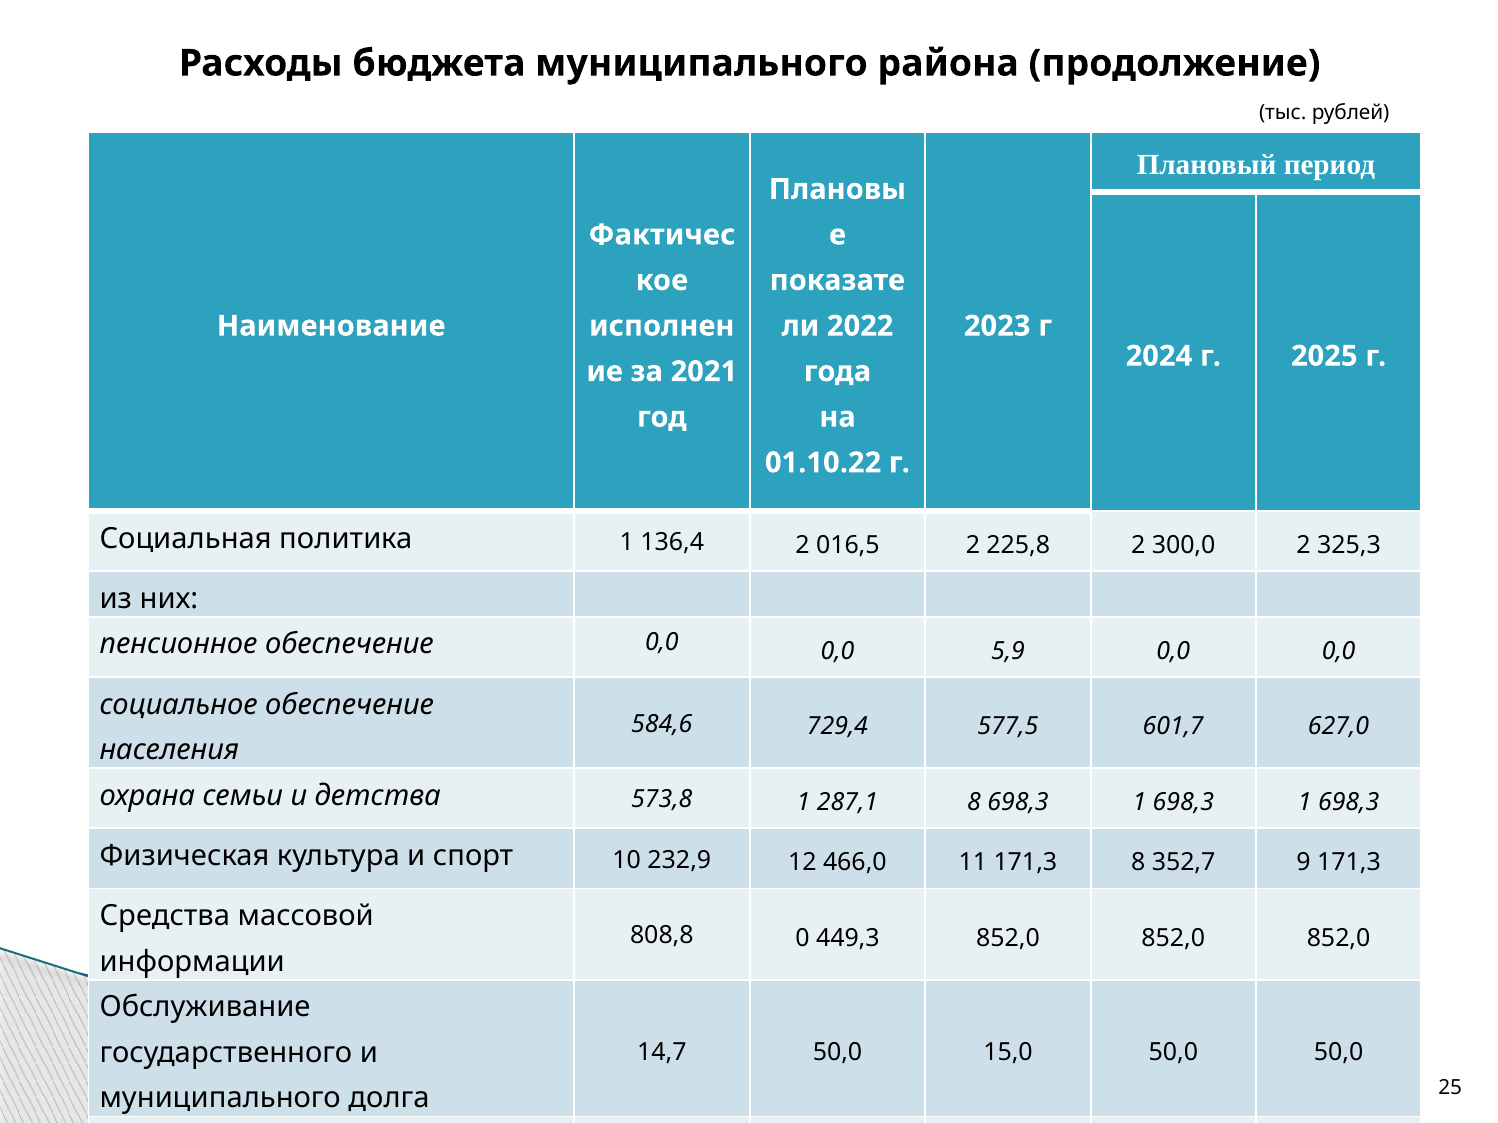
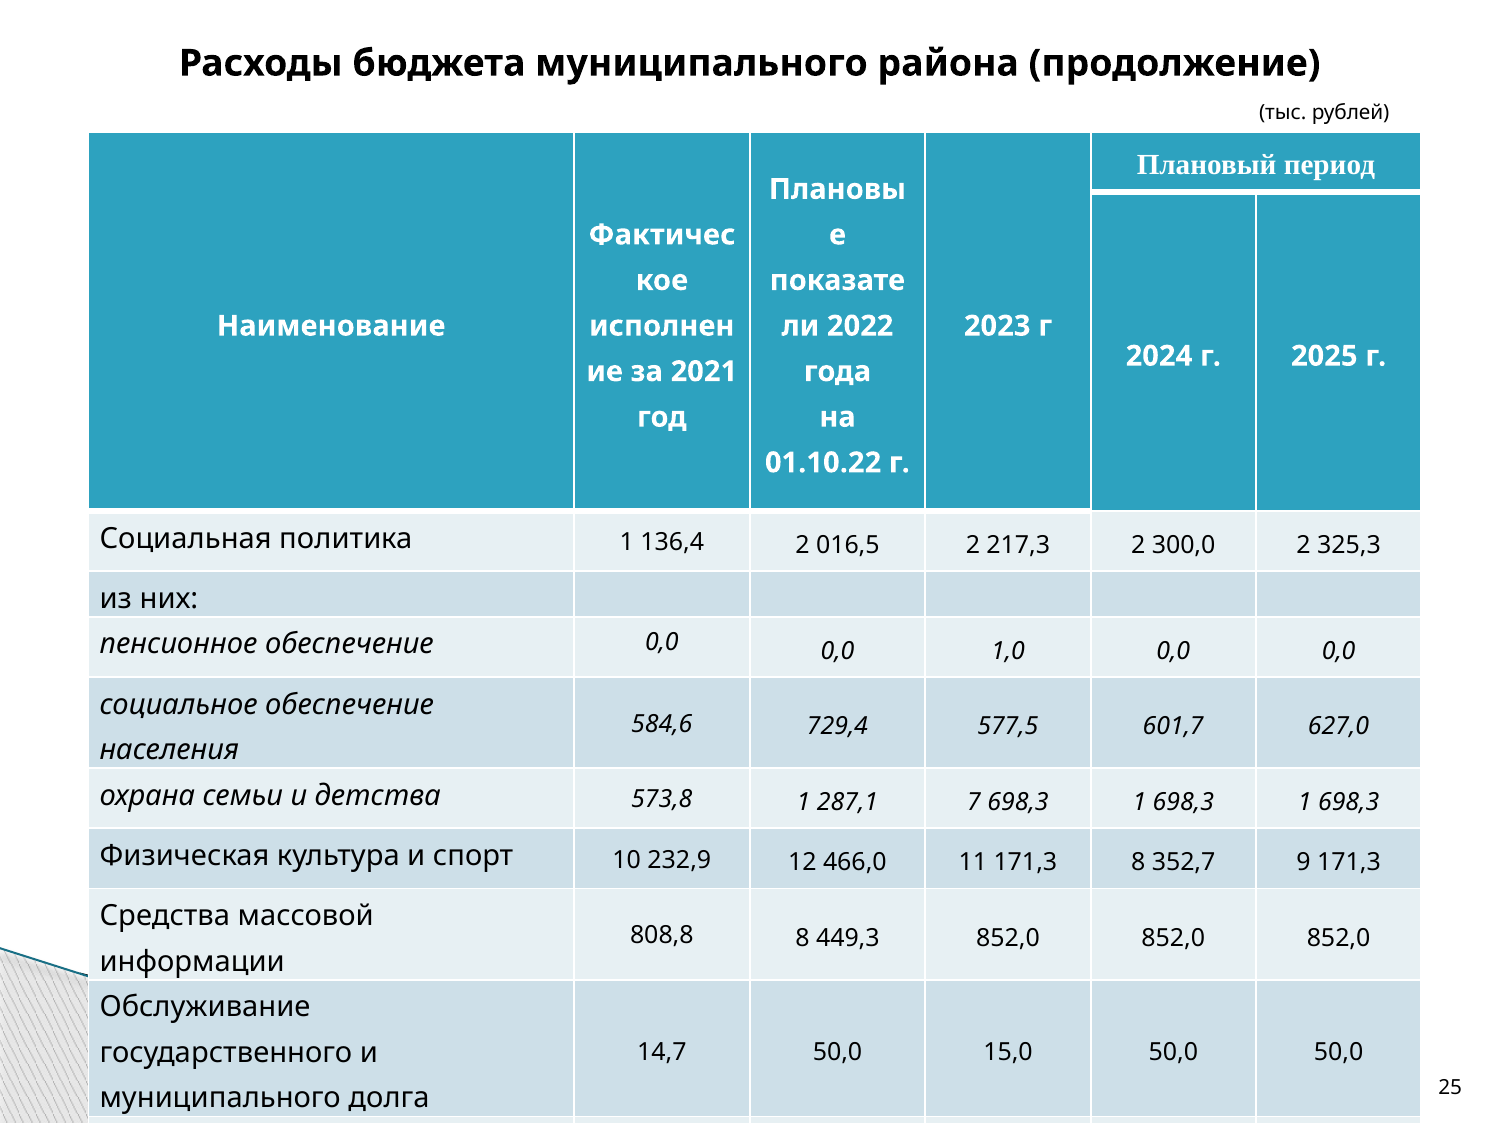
225,8: 225,8 -> 217,3
5,9: 5,9 -> 1,0
287,1 8: 8 -> 7
808,8 0: 0 -> 8
